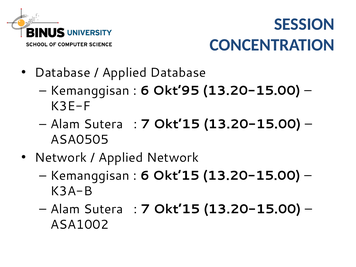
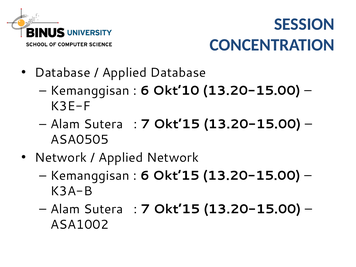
Okt’95: Okt’95 -> Okt’10
